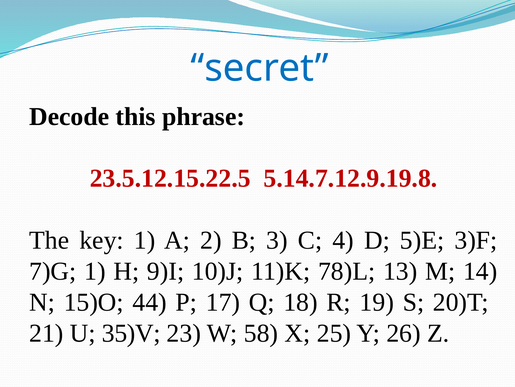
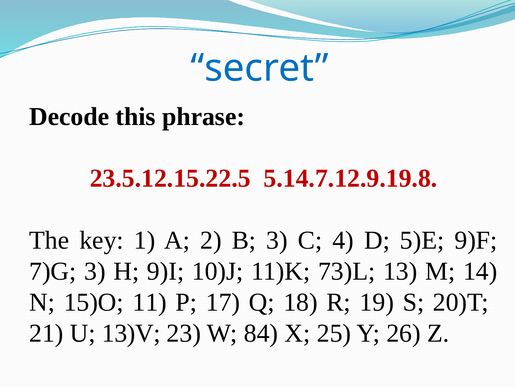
3)F: 3)F -> 9)F
7)G 1: 1 -> 3
78)L: 78)L -> 73)L
44: 44 -> 11
35)V: 35)V -> 13)V
58: 58 -> 84
